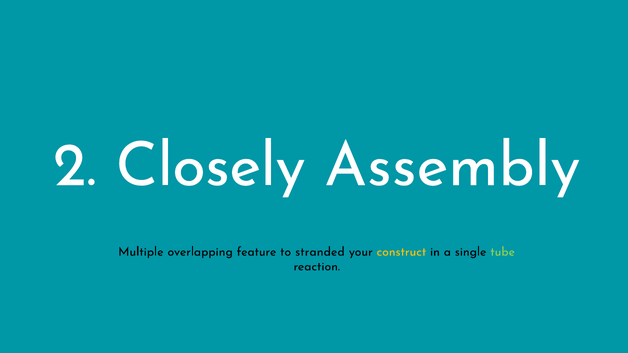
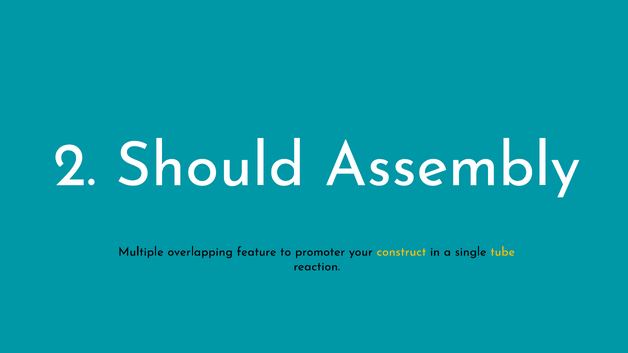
Closely: Closely -> Should
stranded: stranded -> promoter
tube colour: light green -> yellow
